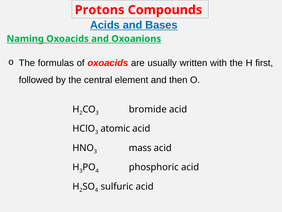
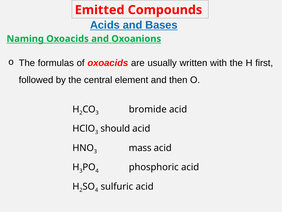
Protons: Protons -> Emitted
atomic: atomic -> should
